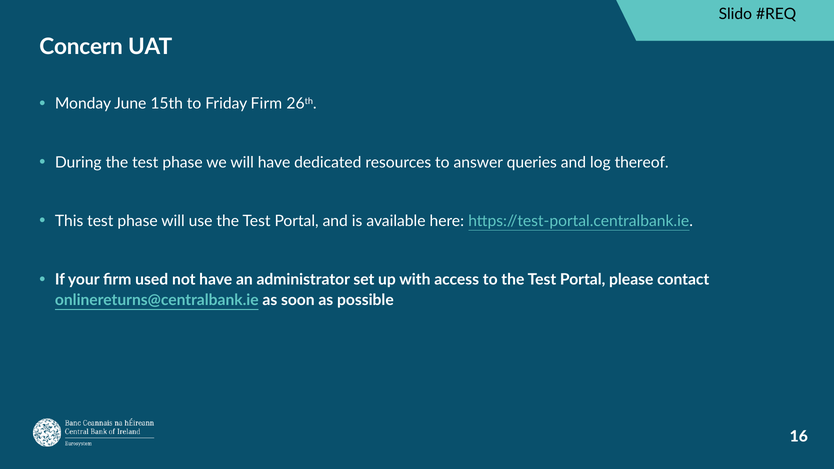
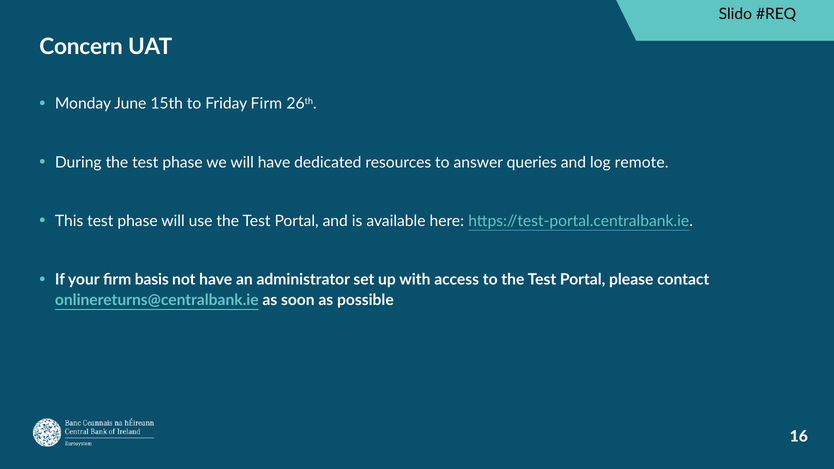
thereof: thereof -> remote
used: used -> basis
